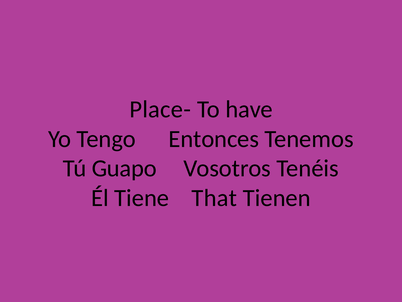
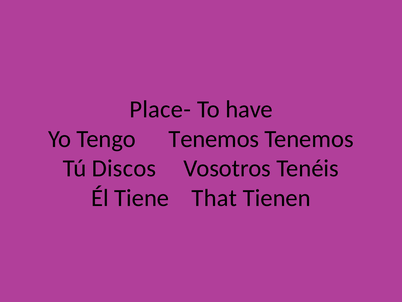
Tengo Entonces: Entonces -> Tenemos
Guapo: Guapo -> Discos
